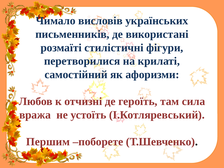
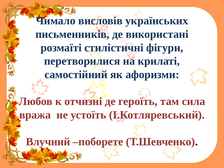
Першим: Першим -> Влучний
